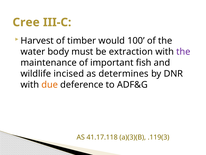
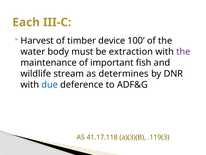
Cree: Cree -> Each
would: would -> device
incised: incised -> stream
due colour: orange -> blue
